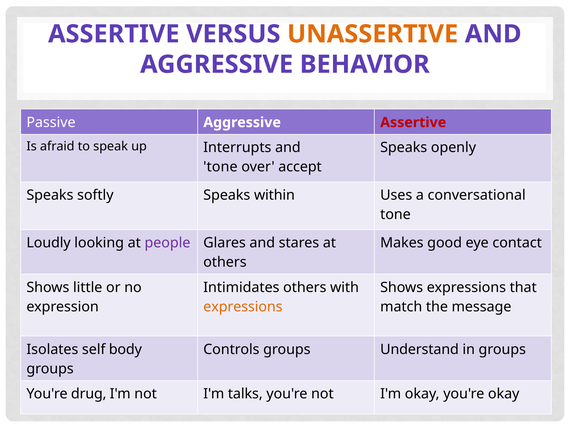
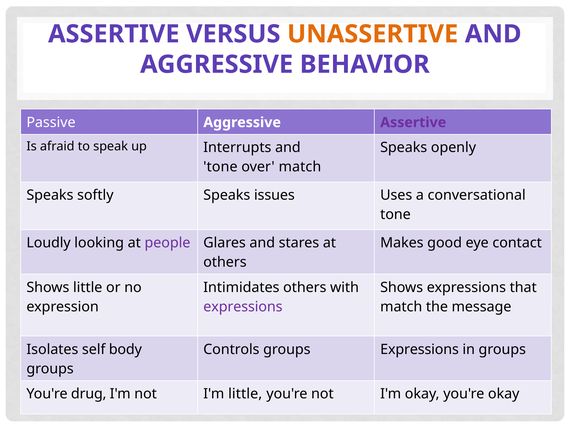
Assertive at (413, 123) colour: red -> purple
over accept: accept -> match
within: within -> issues
expressions at (243, 307) colour: orange -> purple
groups Understand: Understand -> Expressions
I'm talks: talks -> little
